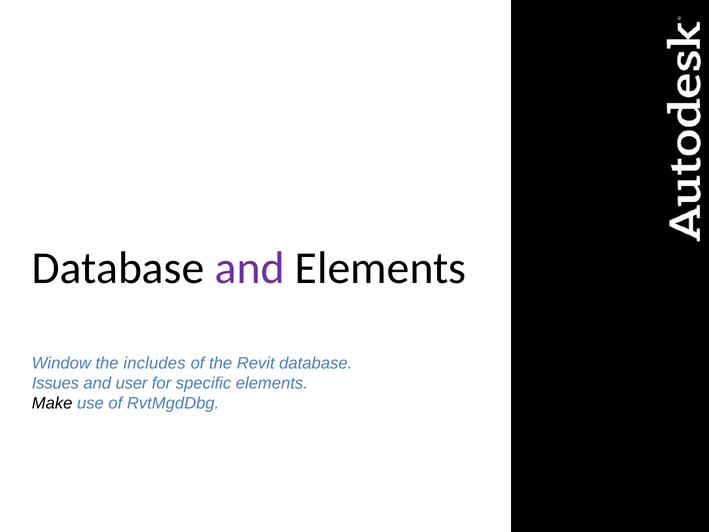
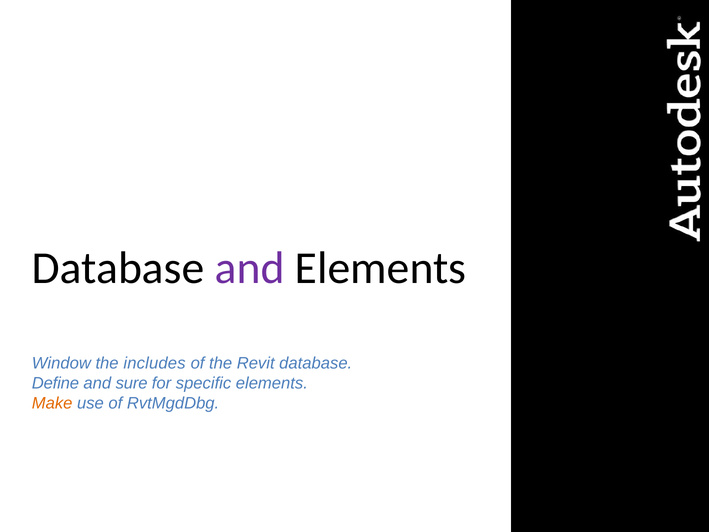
Issues: Issues -> Define
user: user -> sure
Make colour: black -> orange
